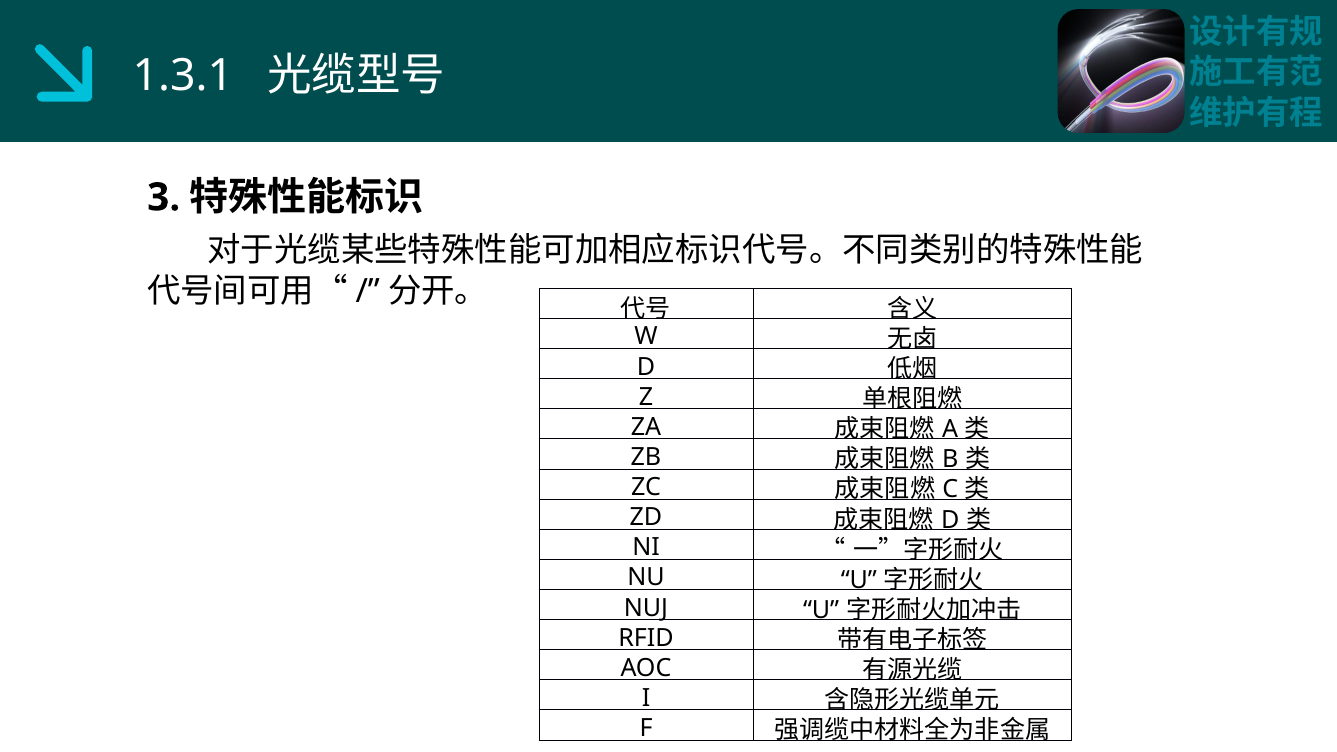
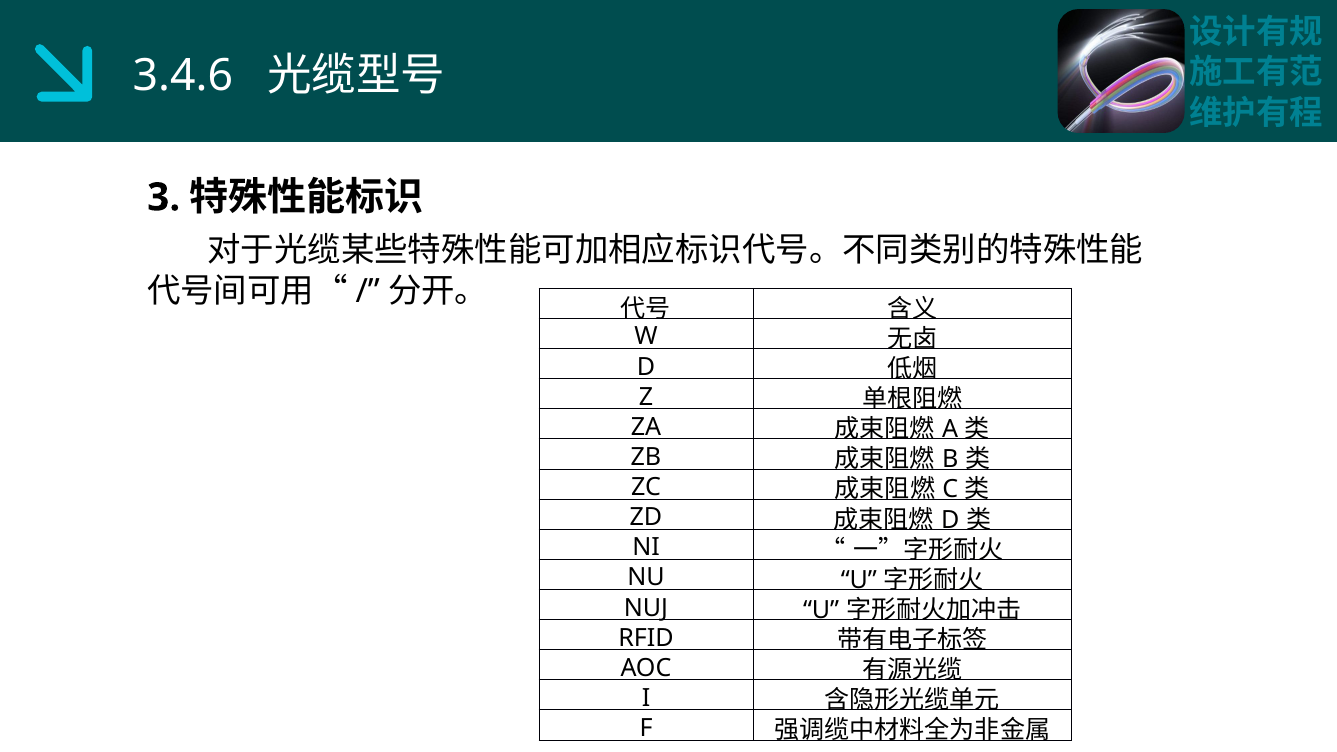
1.3.1: 1.3.1 -> 3.4.6
